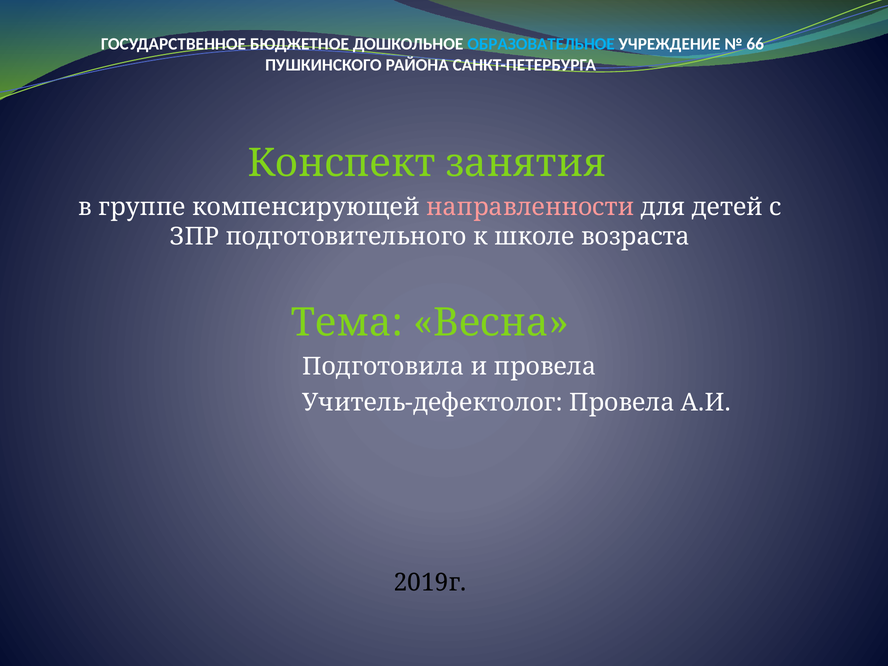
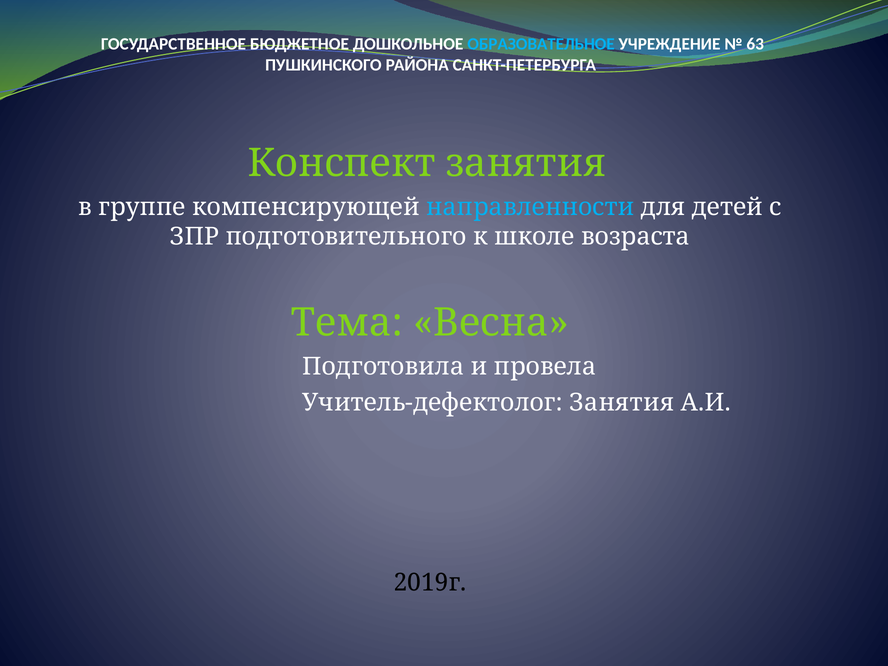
66: 66 -> 63
направленности colour: pink -> light blue
Учитель-дефектолог Провела: Провела -> Занятия
